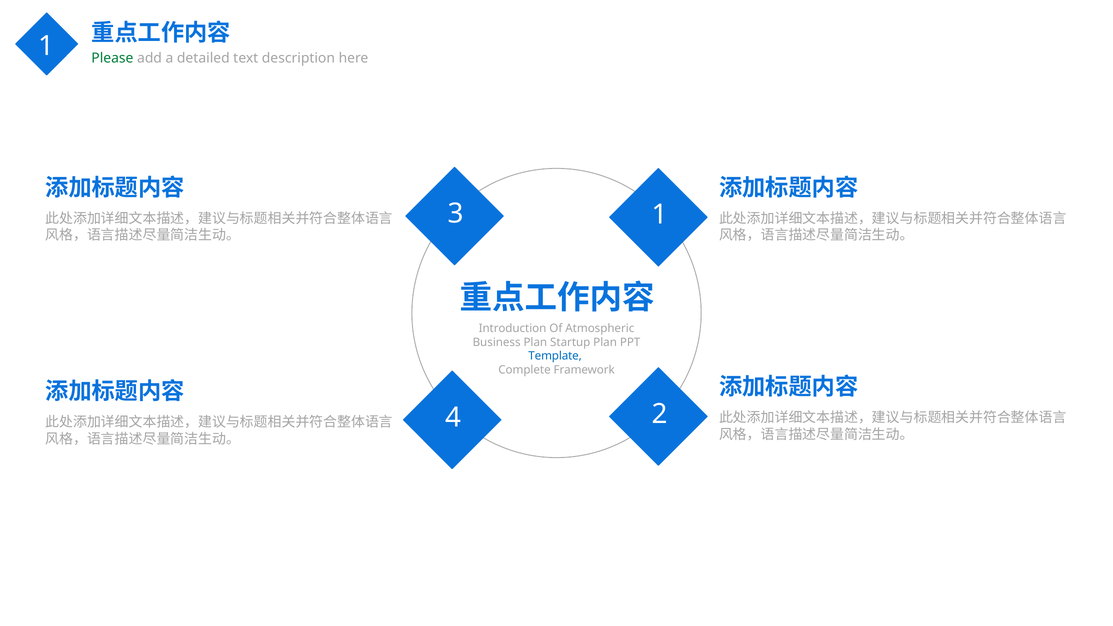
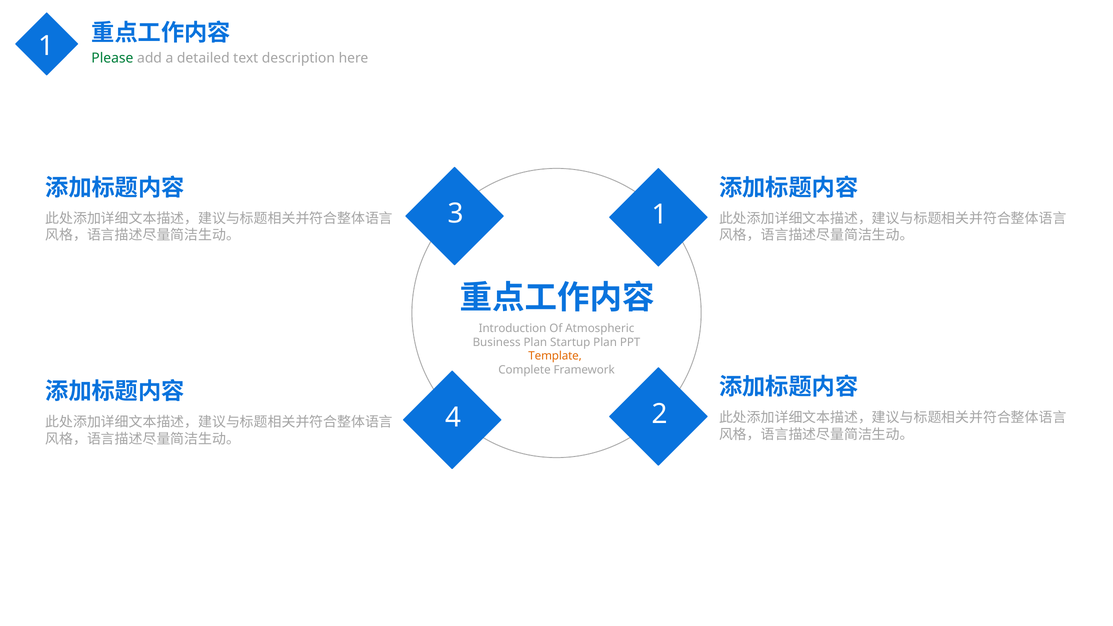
Template colour: blue -> orange
